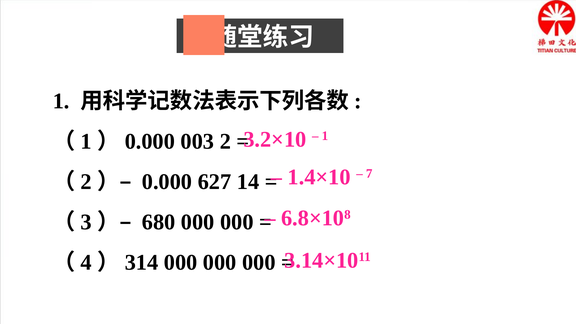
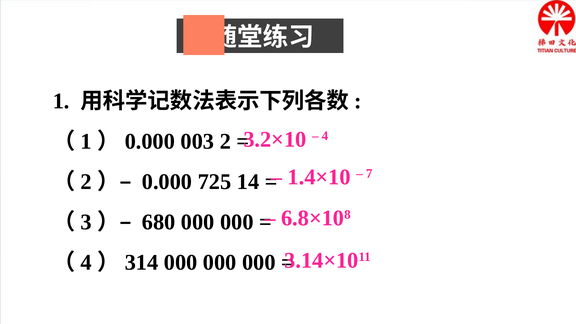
1 at (325, 136): 1 -> 4
627: 627 -> 725
